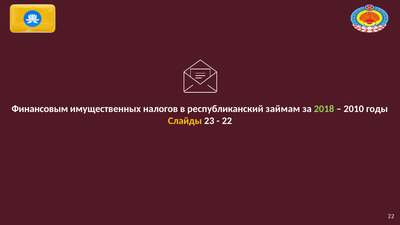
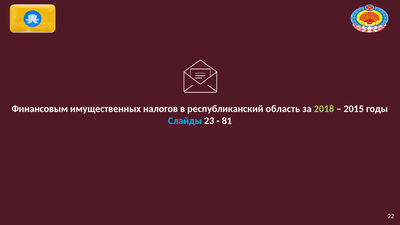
займам: займам -> область
2010: 2010 -> 2015
Слайды colour: yellow -> light blue
22 at (227, 121): 22 -> 81
